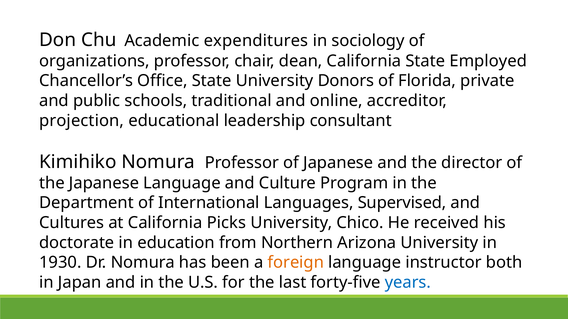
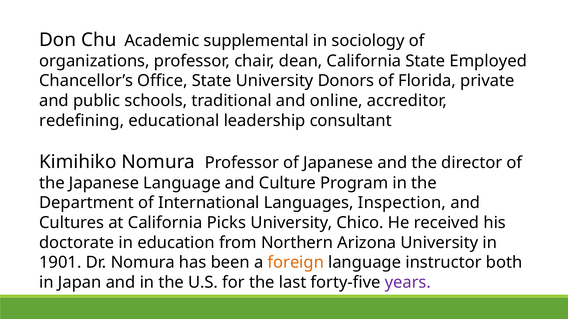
expenditures: expenditures -> supplemental
projection: projection -> redefining
Supervised: Supervised -> Inspection
1930: 1930 -> 1901
years colour: blue -> purple
